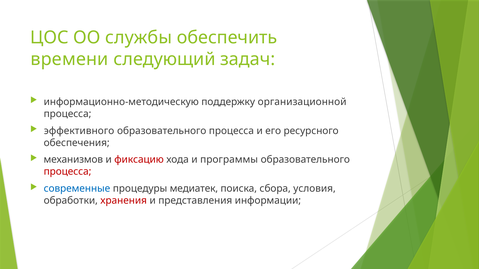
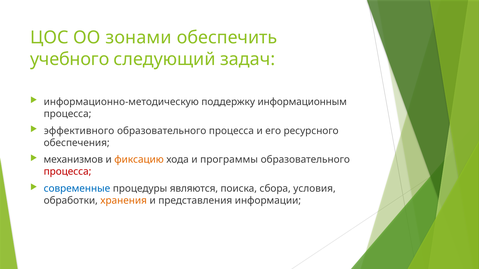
службы: службы -> зонами
времени: времени -> учебного
организационной: организационной -> информационным
фиксацию colour: red -> orange
медиатек: медиатек -> являются
хранения colour: red -> orange
